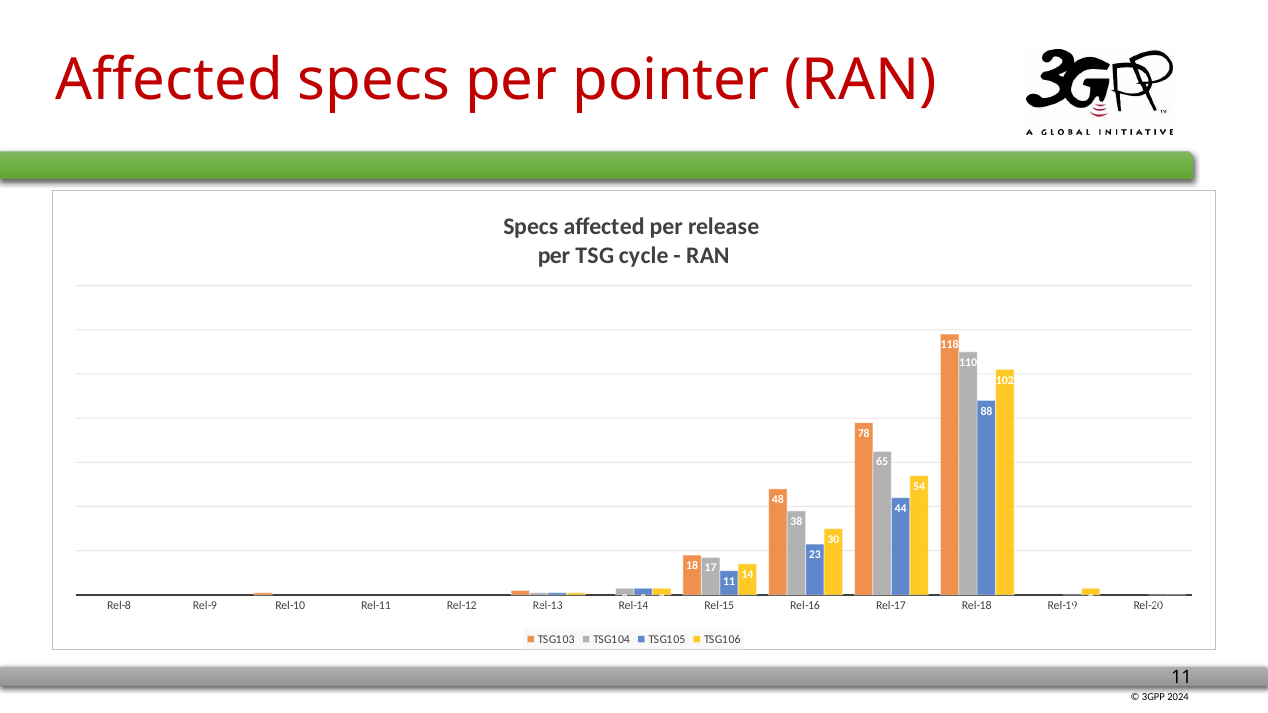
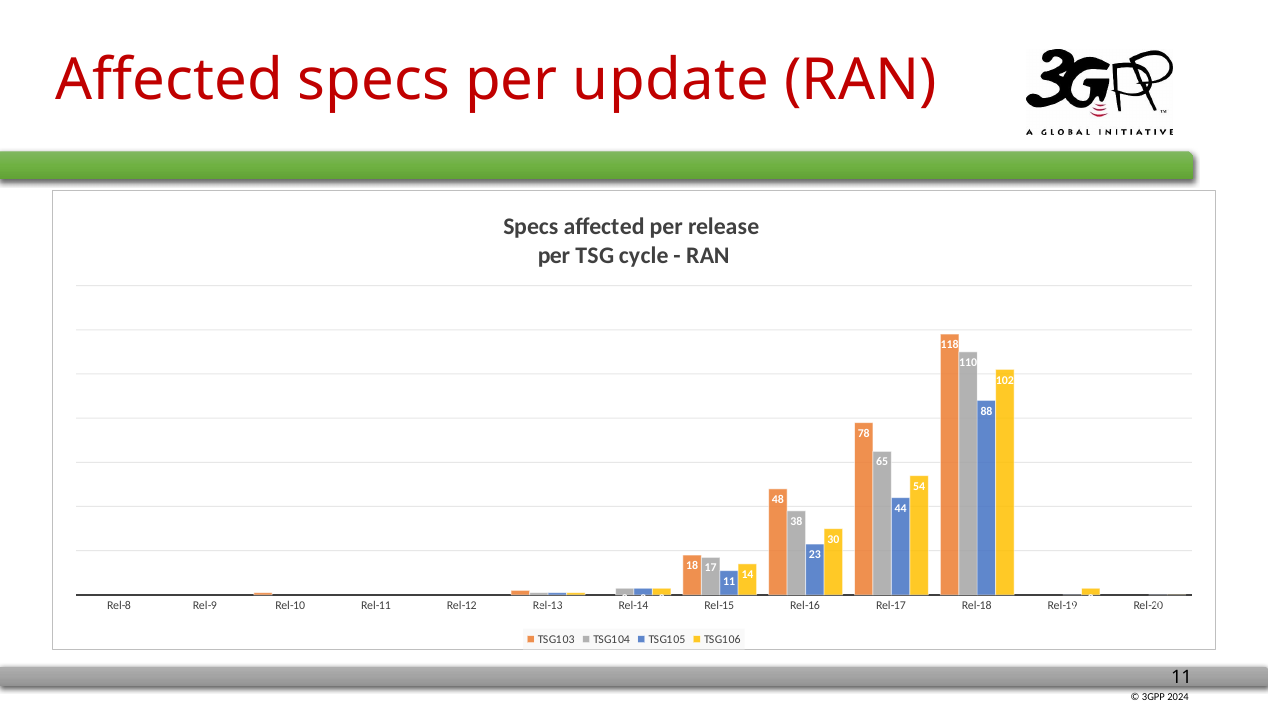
pointer: pointer -> update
